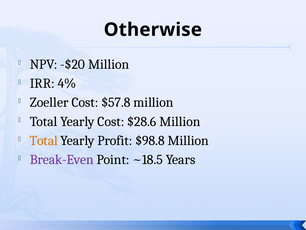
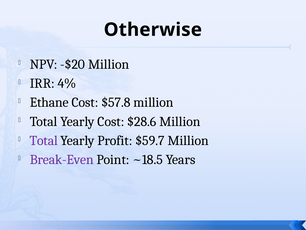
Zoeller: Zoeller -> Ethane
Total at (44, 140) colour: orange -> purple
$98.8: $98.8 -> $59.7
